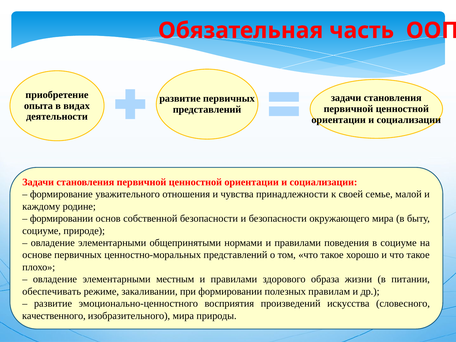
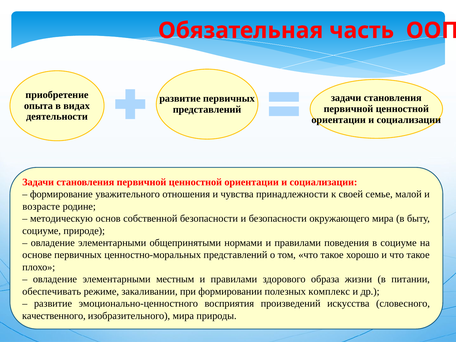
каждому: каждому -> возрасте
формировании at (61, 219): формировании -> методическую
правилам: правилам -> комплекс
